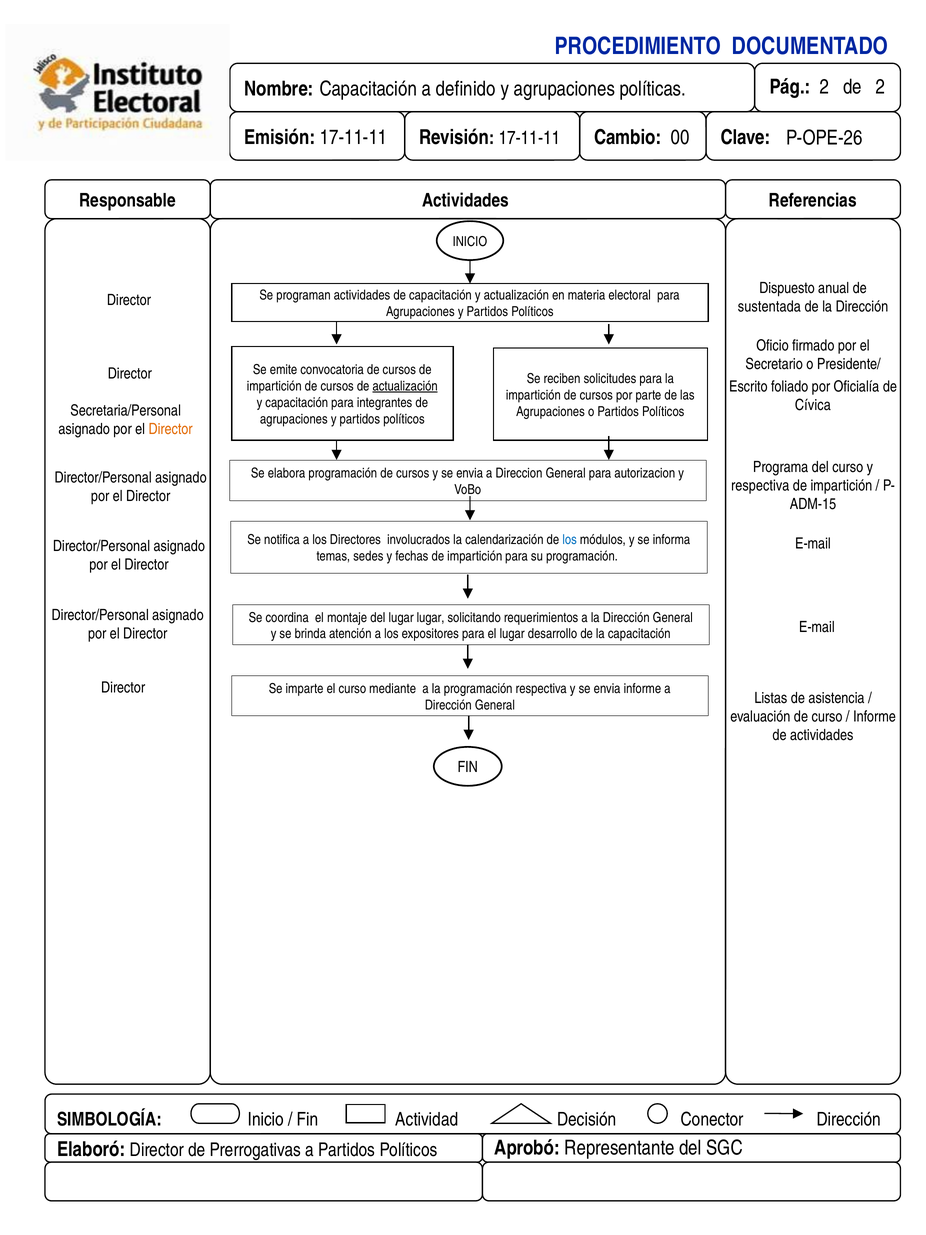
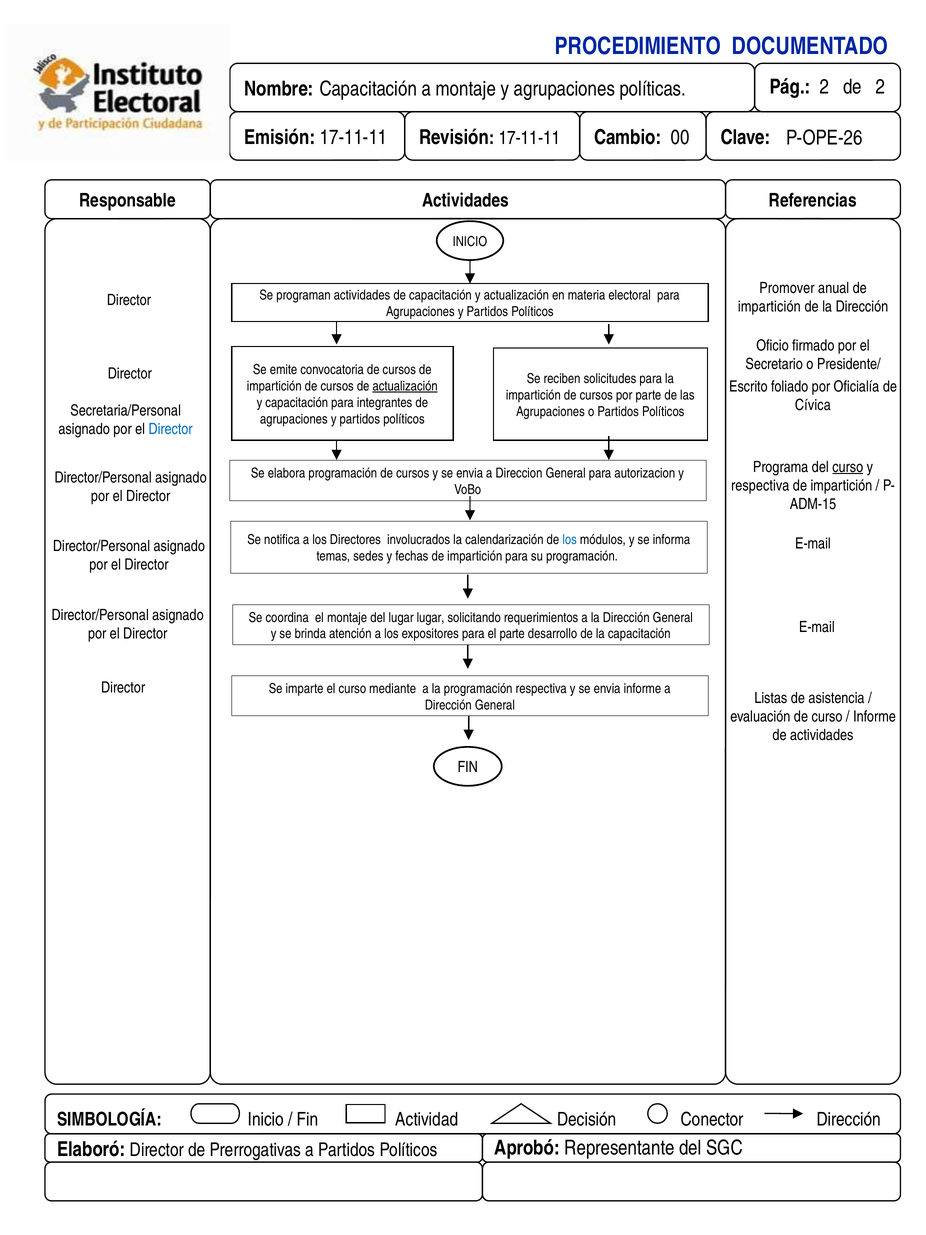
a definido: definido -> montaje
Dispuesto: Dispuesto -> Promover
sustentada at (769, 306): sustentada -> impartición
Director at (171, 429) colour: orange -> blue
curso at (848, 467) underline: none -> present
el lugar: lugar -> parte
